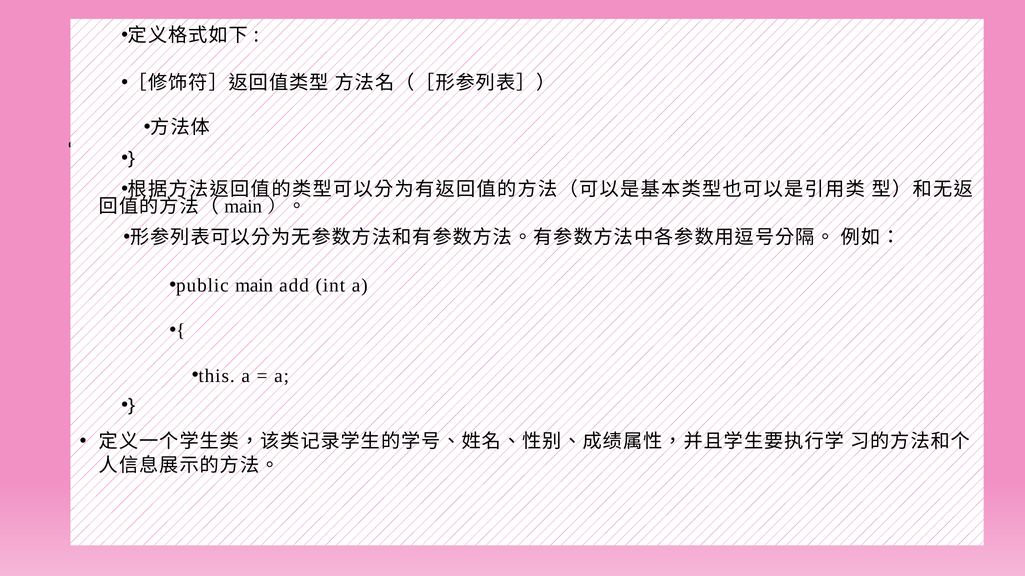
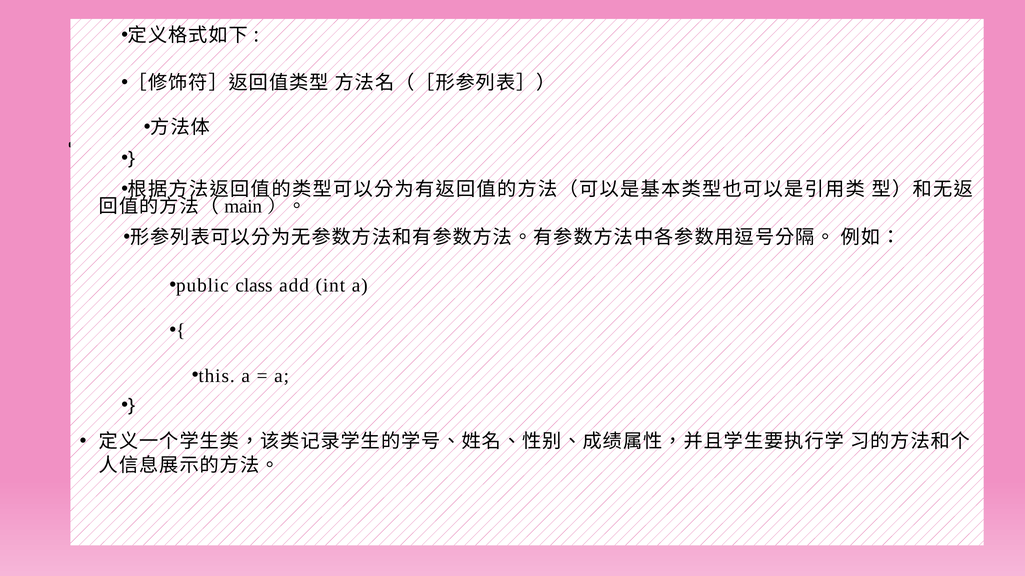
public main: main -> class
